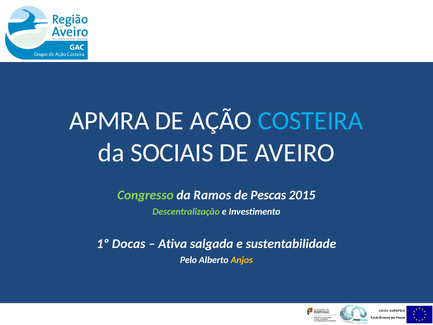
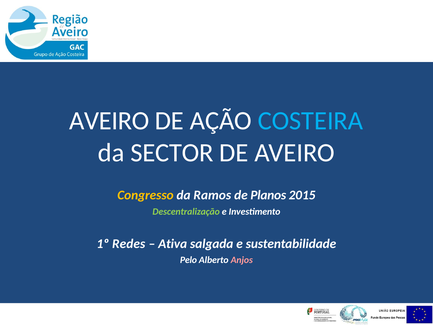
APMRA at (109, 121): APMRA -> AVEIRO
SOCIAIS: SOCIAIS -> SECTOR
Congresso colour: light green -> yellow
Pescas: Pescas -> Planos
Docas: Docas -> Redes
Anjos colour: yellow -> pink
